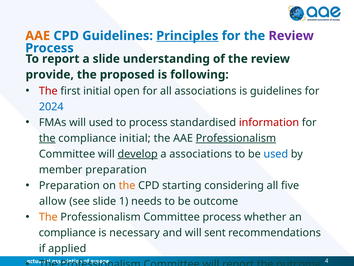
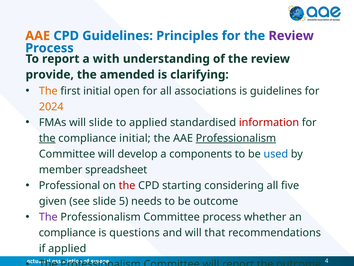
Principles underline: present -> none
a slide: slide -> with
proposed: proposed -> amended
following: following -> clarifying
The at (48, 91) colour: red -> orange
2024 colour: blue -> orange
will used: used -> slide
to process: process -> applied
develop underline: present -> none
a associations: associations -> components
member preparation: preparation -> spreadsheet
Preparation at (69, 185): Preparation -> Professional
the at (127, 185) colour: orange -> red
allow: allow -> given
1: 1 -> 5
The at (48, 217) colour: orange -> purple
necessary: necessary -> questions
sent: sent -> that
